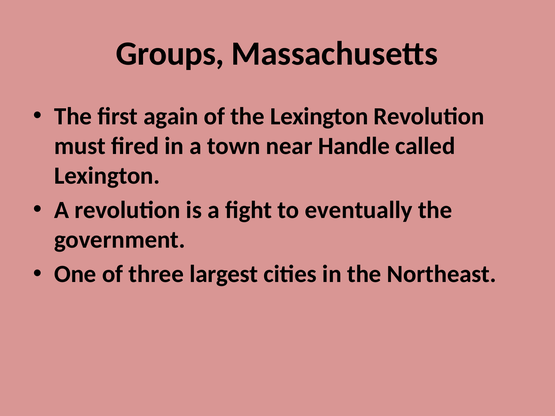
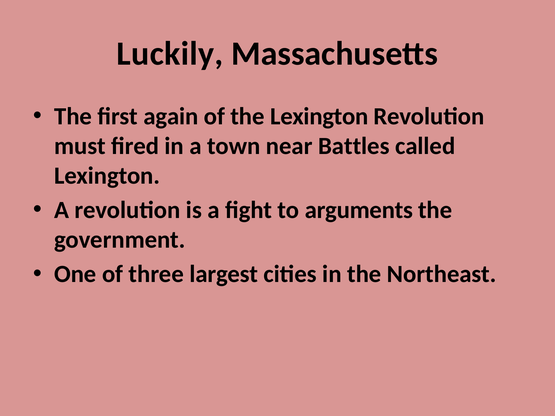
Groups: Groups -> Luckily
Handle: Handle -> Battles
eventually: eventually -> arguments
